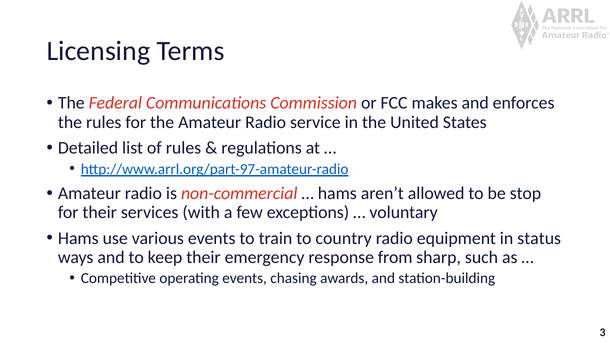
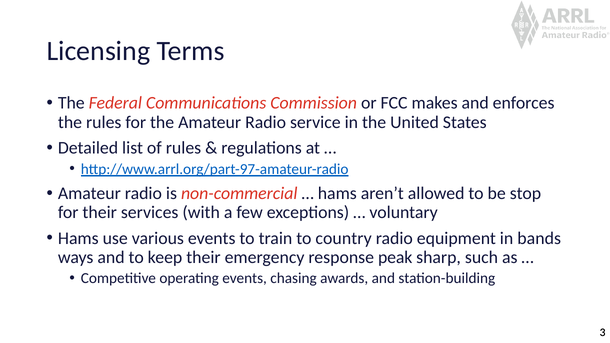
status: status -> bands
from: from -> peak
